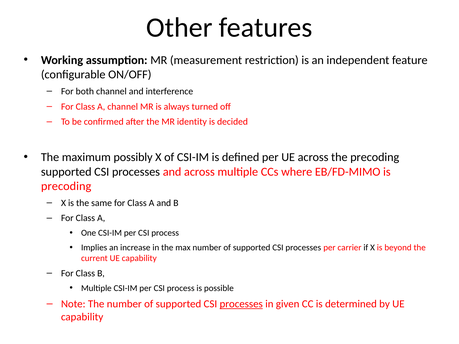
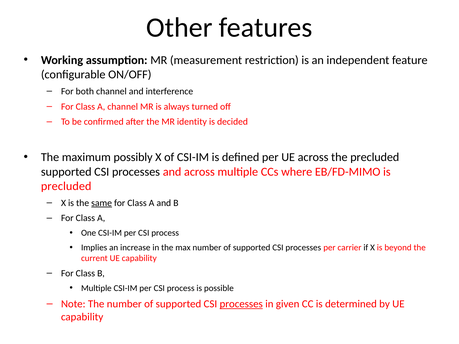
the precoding: precoding -> precluded
precoding at (66, 186): precoding -> precluded
same underline: none -> present
